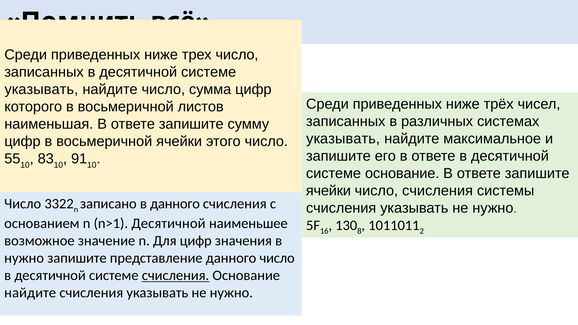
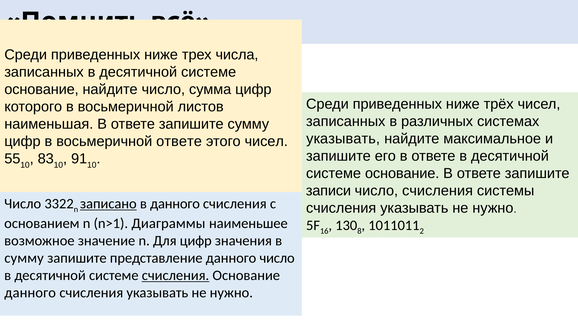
трех число: число -> числа
указывать at (41, 90): указывать -> основание
восьмеричной ячейки: ячейки -> ответе
этого число: число -> чисел
ячейки at (328, 191): ячейки -> записи
записано underline: none -> present
n>1 Десятичной: Десятичной -> Диаграммы
нужно at (24, 258): нужно -> сумму
найдите at (30, 293): найдите -> данного
